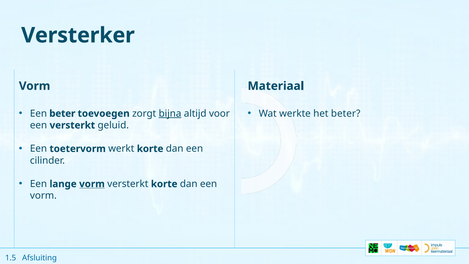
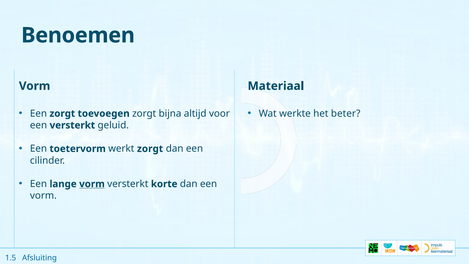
Versterker: Versterker -> Benoemen
Een beter: beter -> zorgt
bijna underline: present -> none
werkt korte: korte -> zorgt
